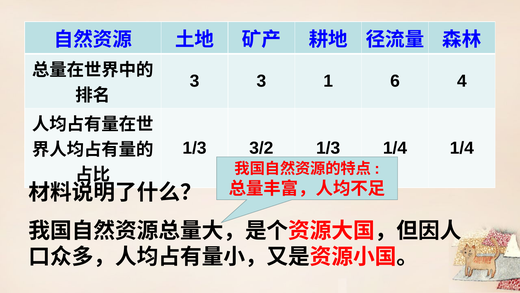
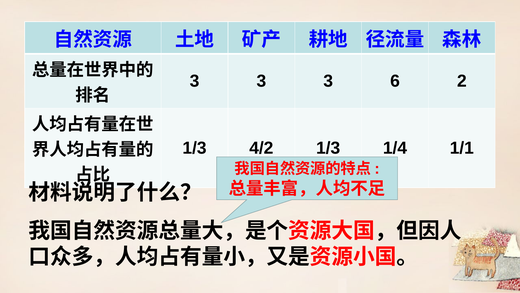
3 3 1: 1 -> 3
4: 4 -> 2
3/2: 3/2 -> 4/2
1/4 1/4: 1/4 -> 1/1
